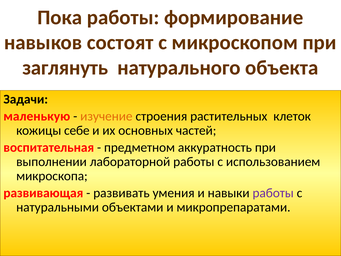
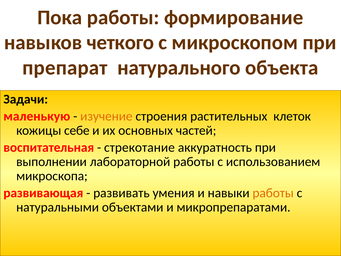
состоят: состоят -> четкого
заглянуть: заглянуть -> препарат
предметном: предметном -> стрекотание
работы at (273, 193) colour: purple -> orange
